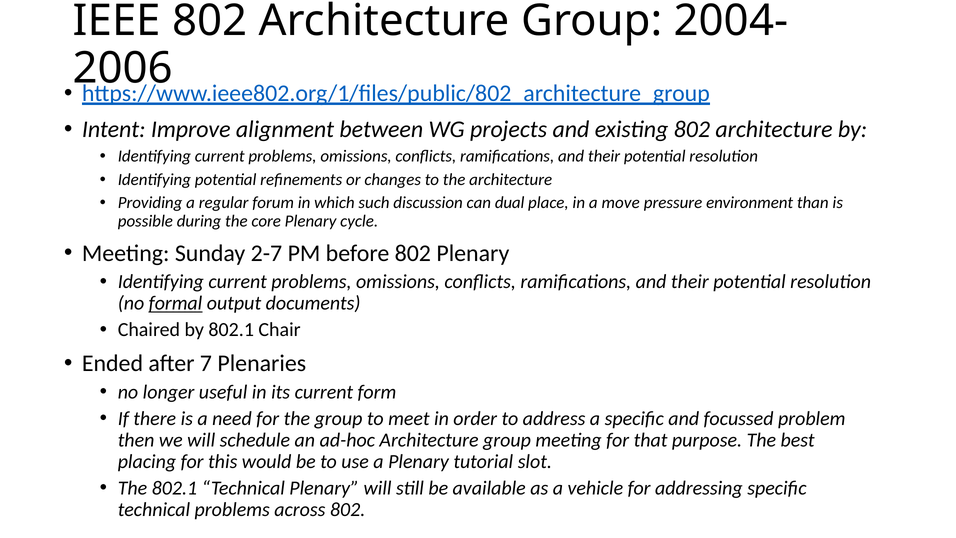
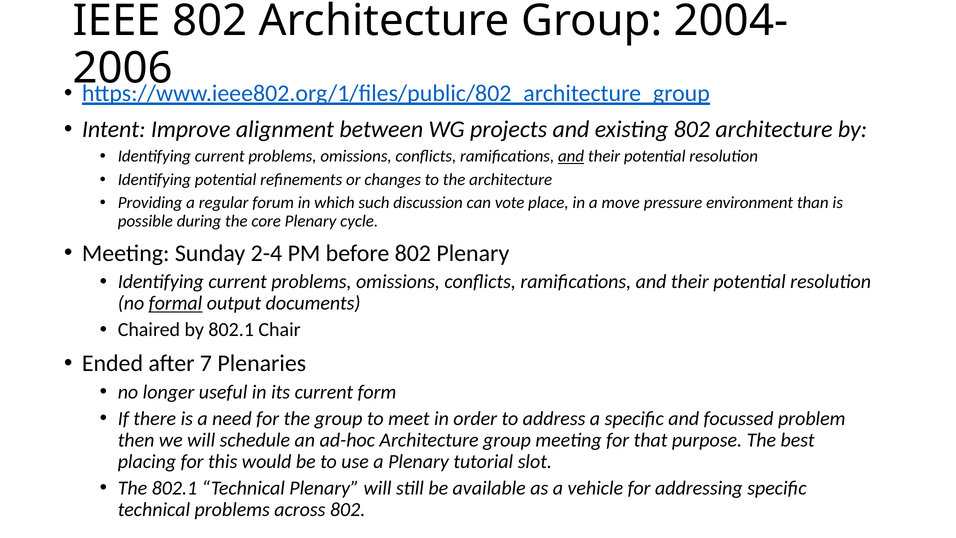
and at (571, 156) underline: none -> present
dual: dual -> vote
2-7: 2-7 -> 2-4
